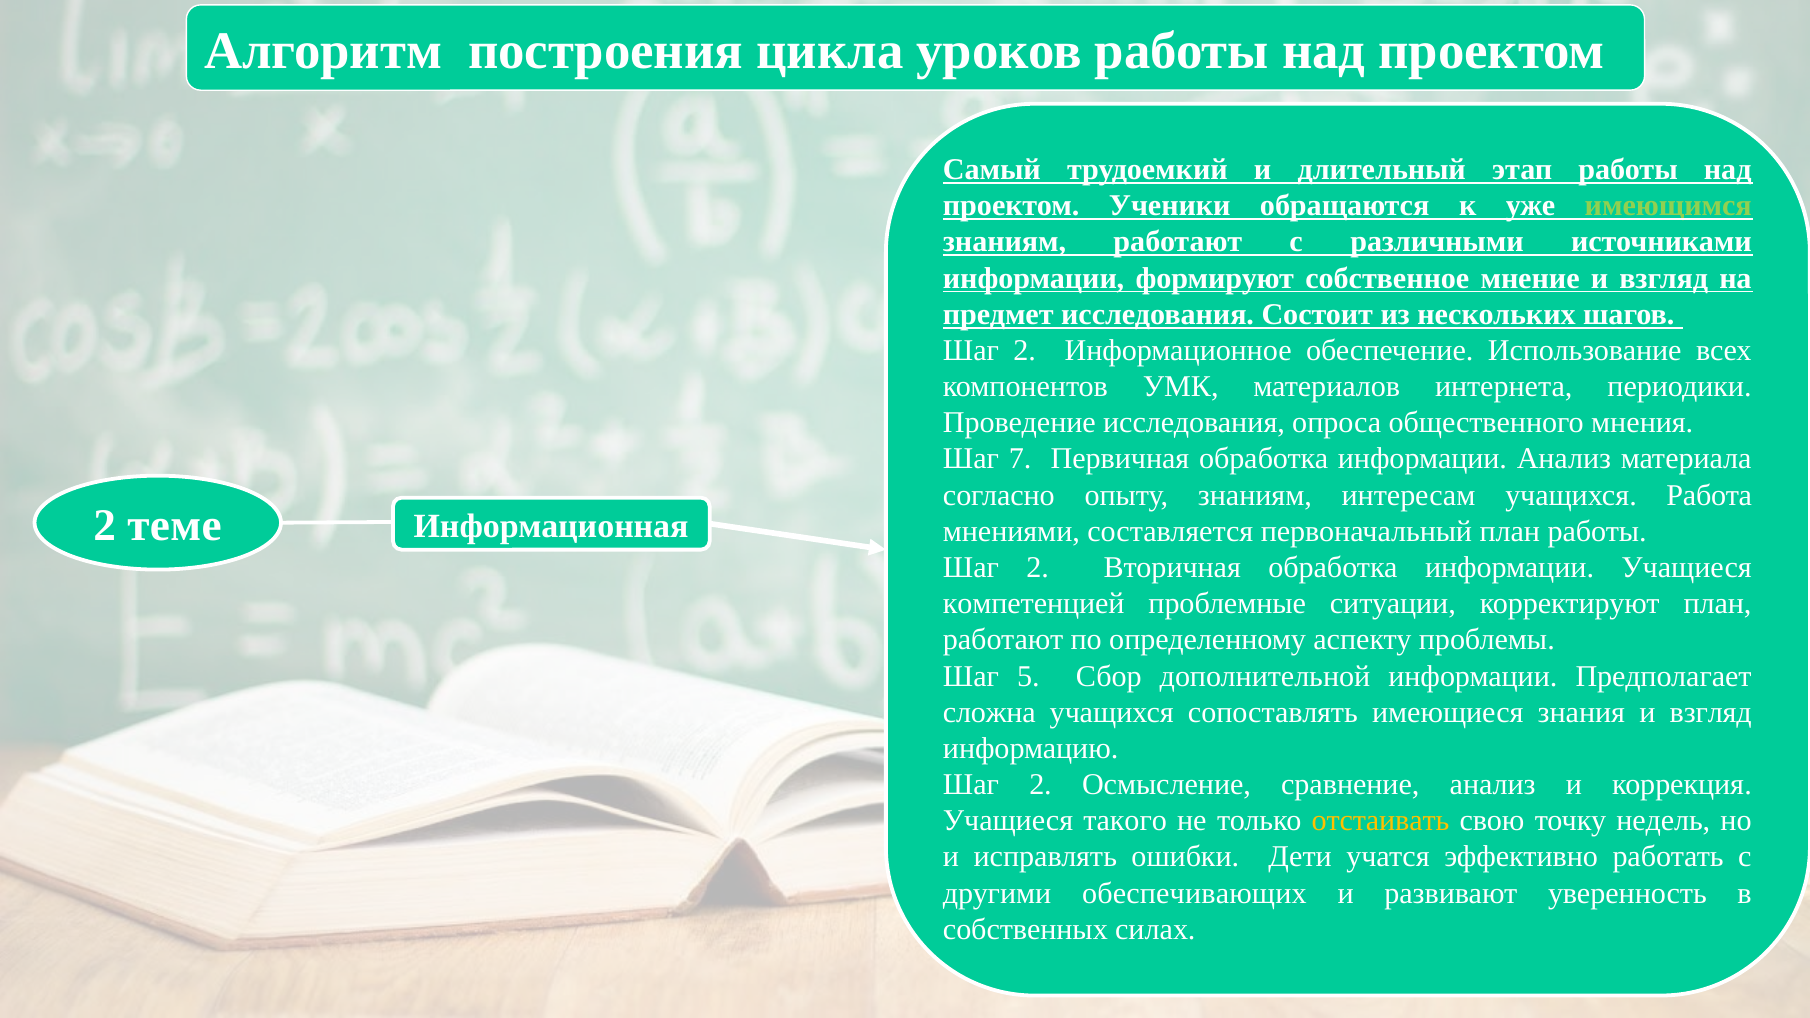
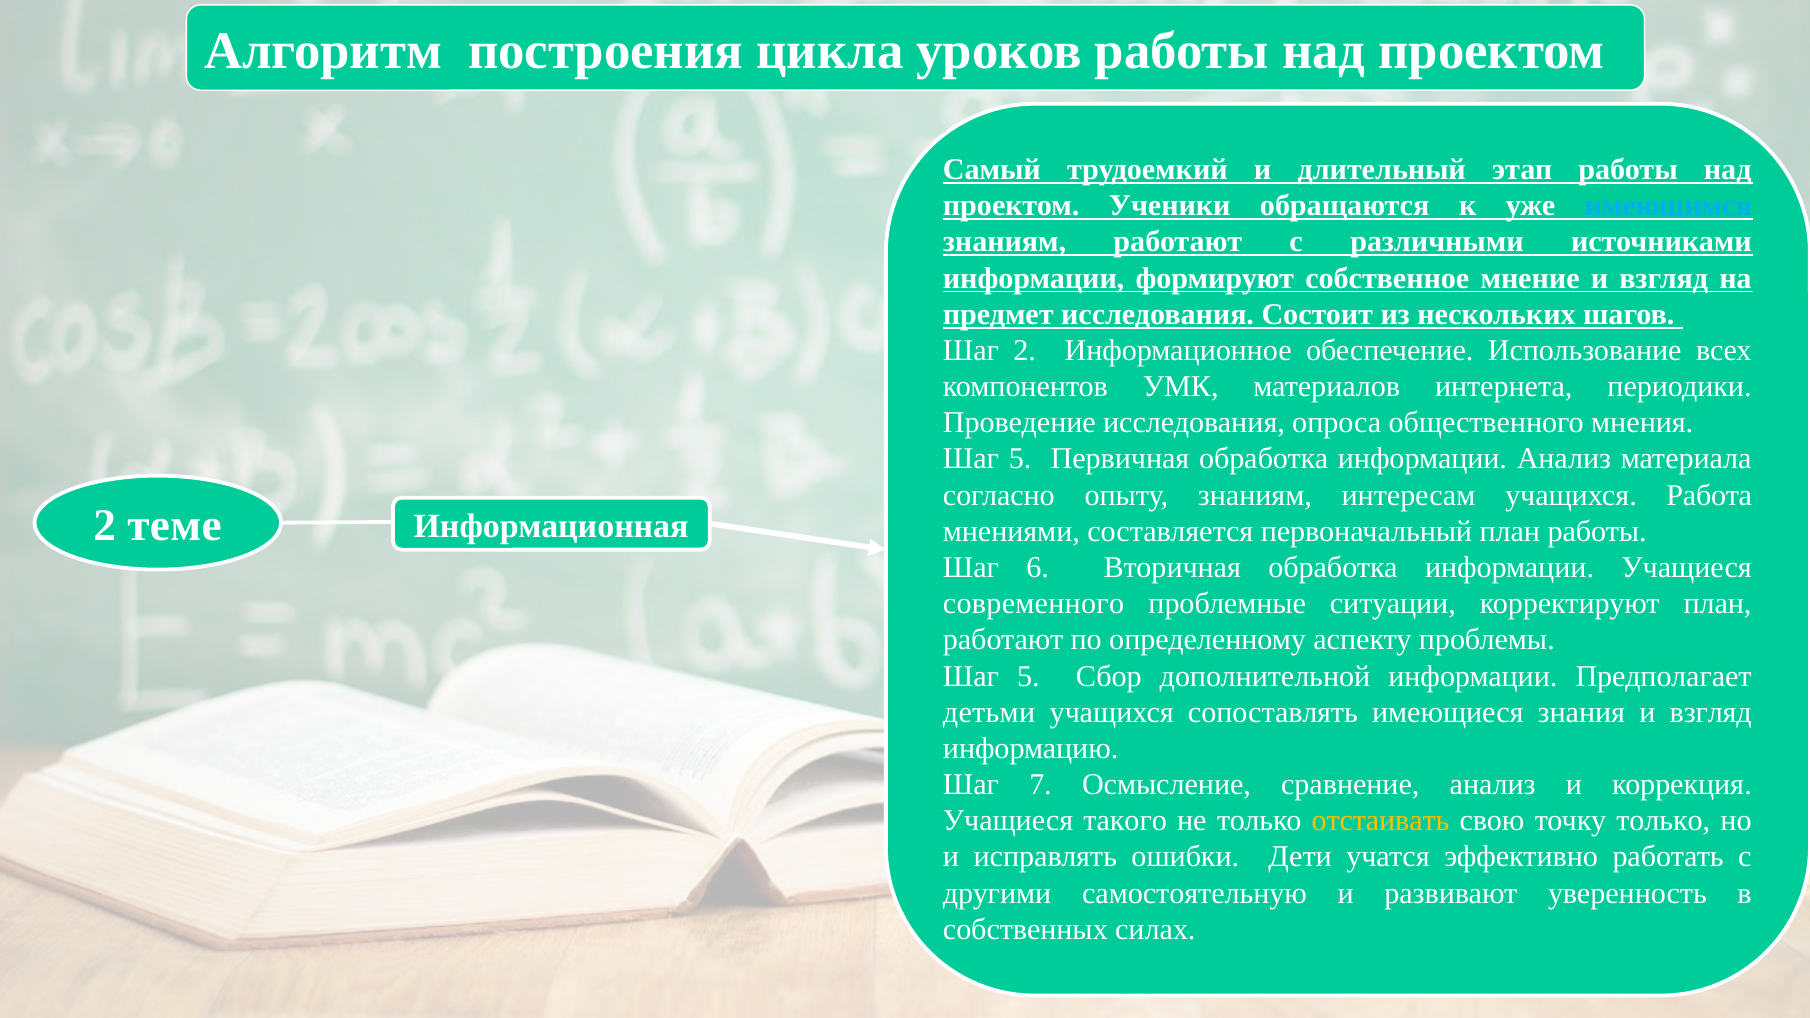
имеющимся colour: light green -> light blue
7 at (1020, 459): 7 -> 5
2 at (1038, 568): 2 -> 6
компетенцией: компетенцией -> современного
сложна: сложна -> детьми
2 at (1041, 785): 2 -> 7
точку недель: недель -> только
обеспечивающих: обеспечивающих -> самостоятельную
